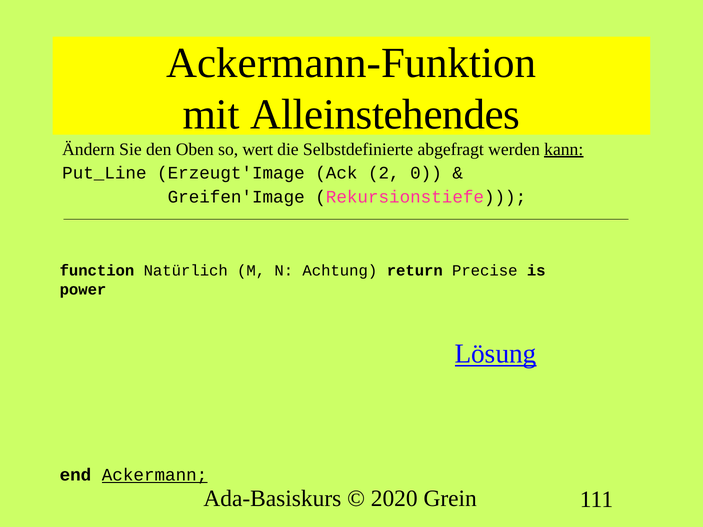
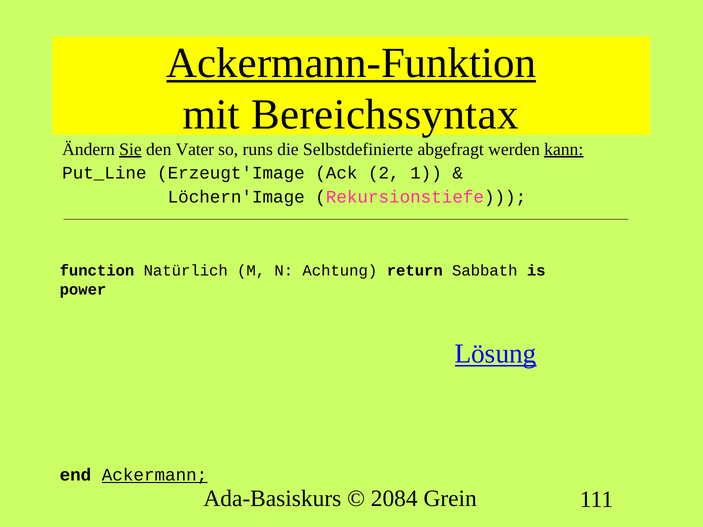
Ackermann-Funktion underline: none -> present
Alleinstehendes: Alleinstehendes -> Bereichssyntax
Sie underline: none -> present
Oben: Oben -> Vater
wert: wert -> runs
0: 0 -> 1
Greifen'Image: Greifen'Image -> Löchern'Image
Precise: Precise -> Sabbath
2020: 2020 -> 2084
